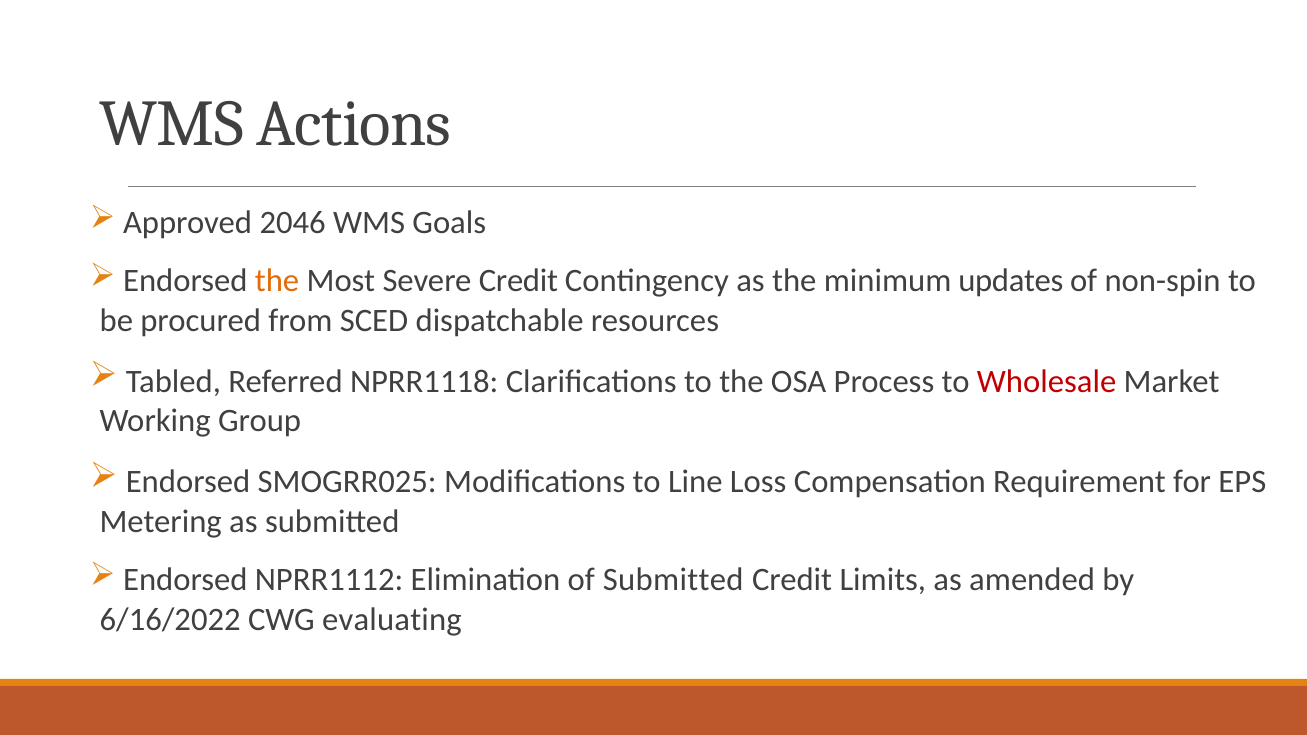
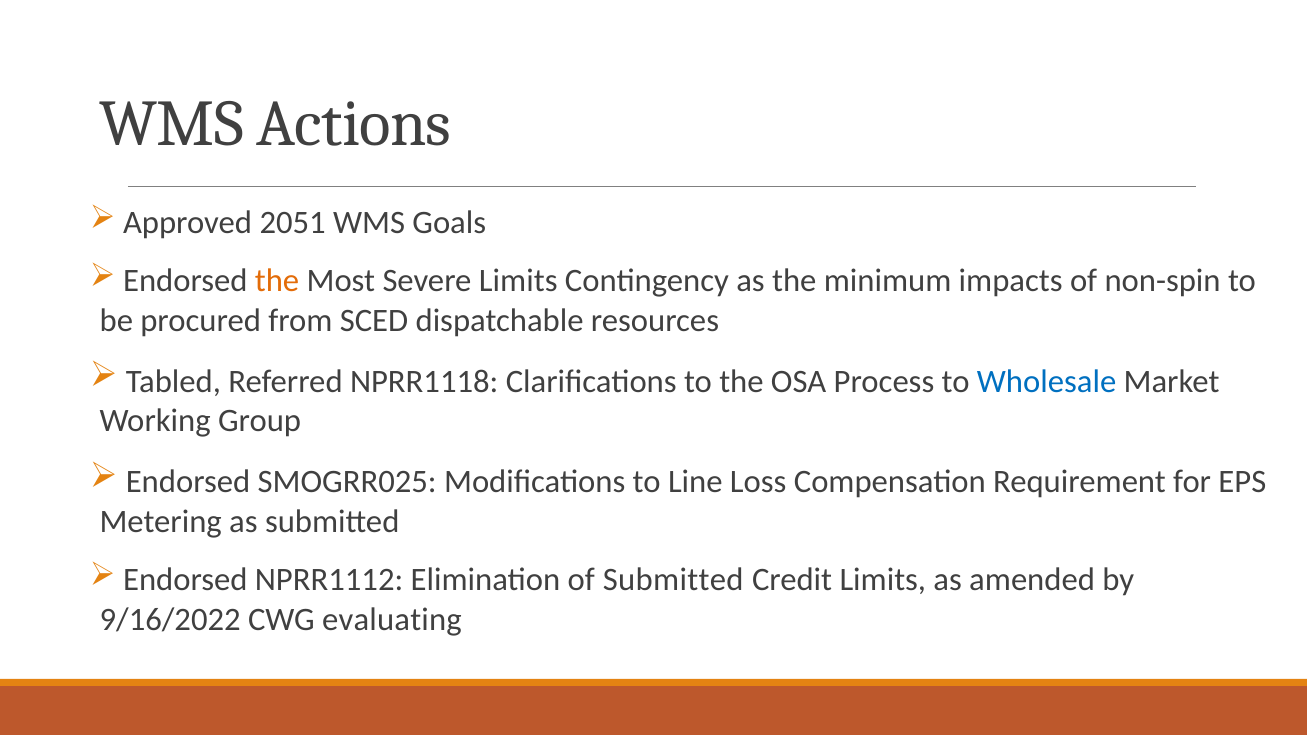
2046: 2046 -> 2051
Severe Credit: Credit -> Limits
updates: updates -> impacts
Wholesale colour: red -> blue
6/16/2022: 6/16/2022 -> 9/16/2022
